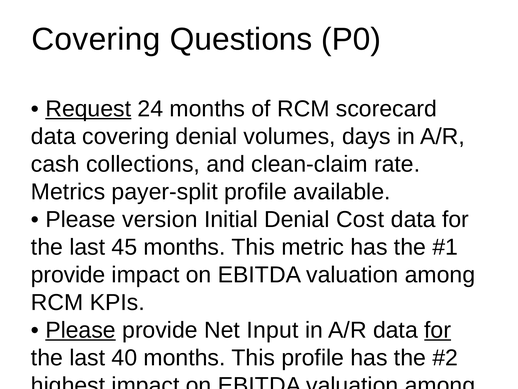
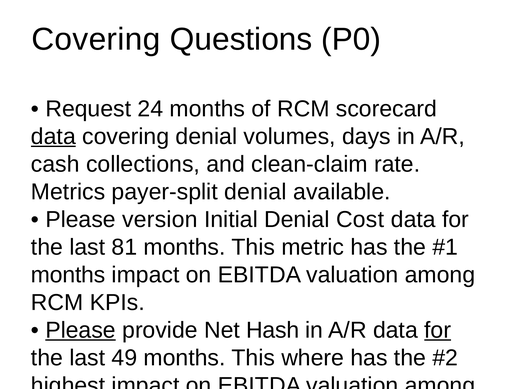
Request underline: present -> none
data at (53, 136) underline: none -> present
payer-split profile: profile -> denial
45: 45 -> 81
provide at (68, 274): provide -> months
Input: Input -> Hash
40: 40 -> 49
This profile: profile -> where
